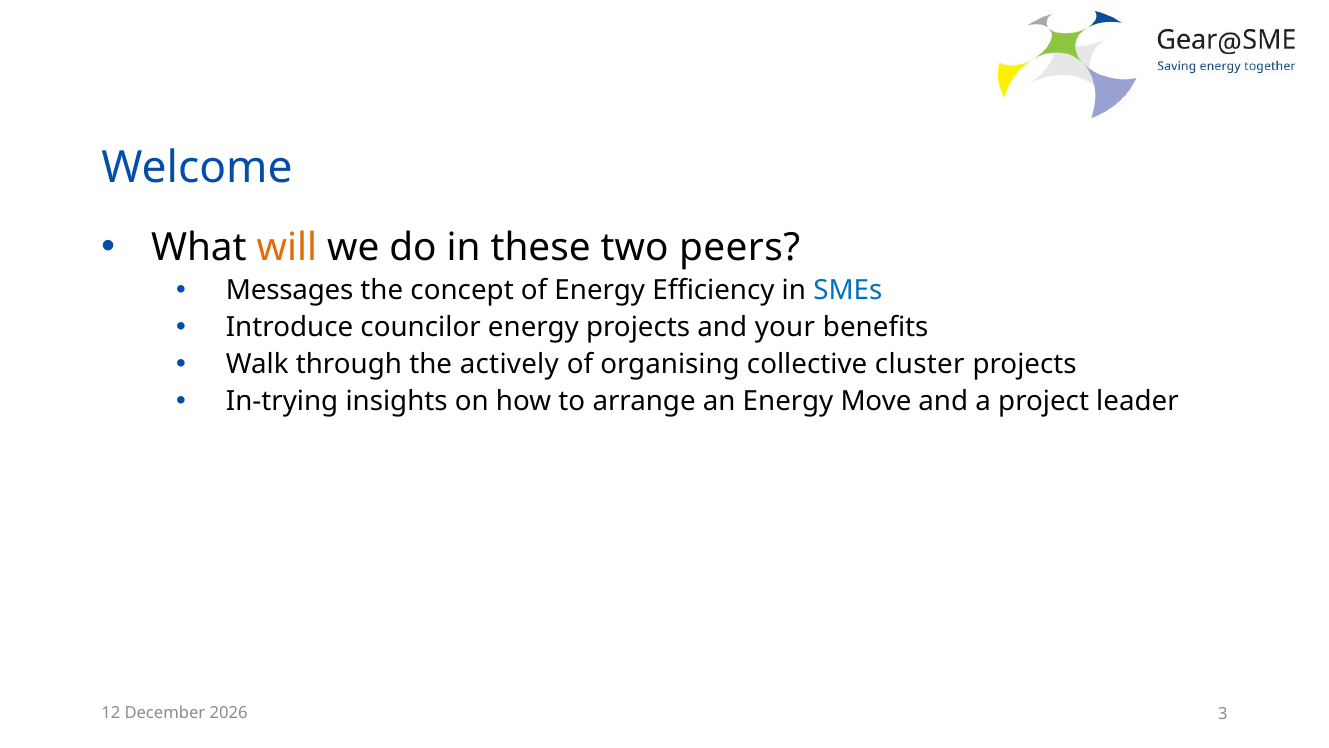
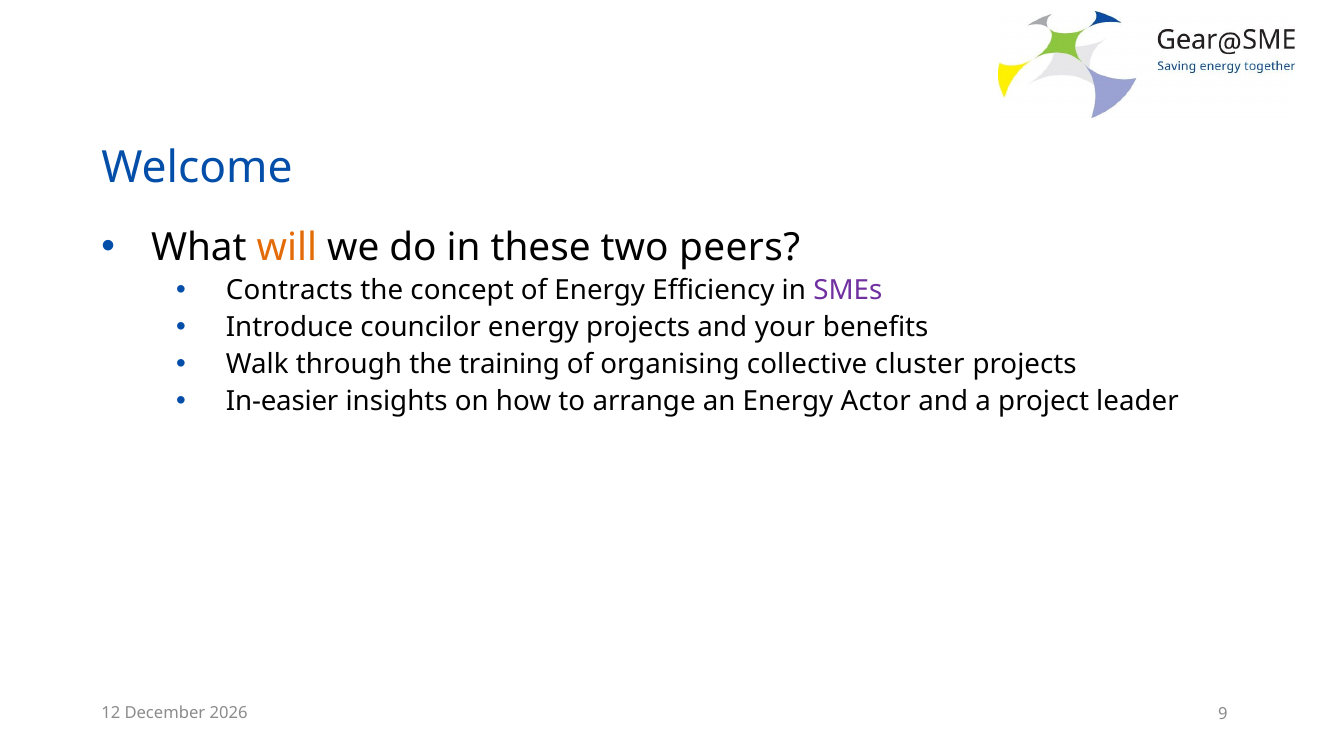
Messages: Messages -> Contracts
SMEs colour: blue -> purple
actively: actively -> training
In-trying: In-trying -> In-easier
Move: Move -> Actor
3: 3 -> 9
